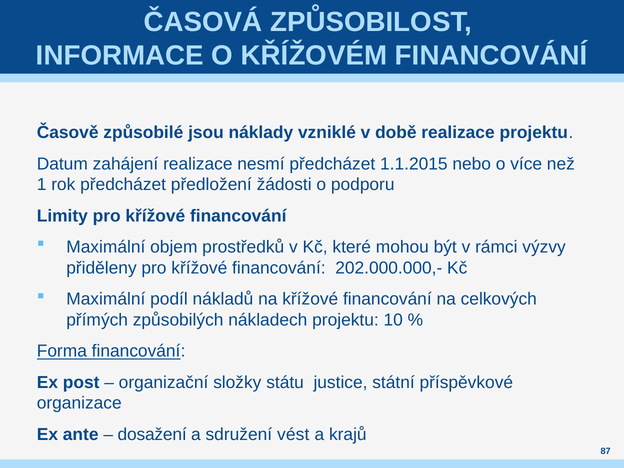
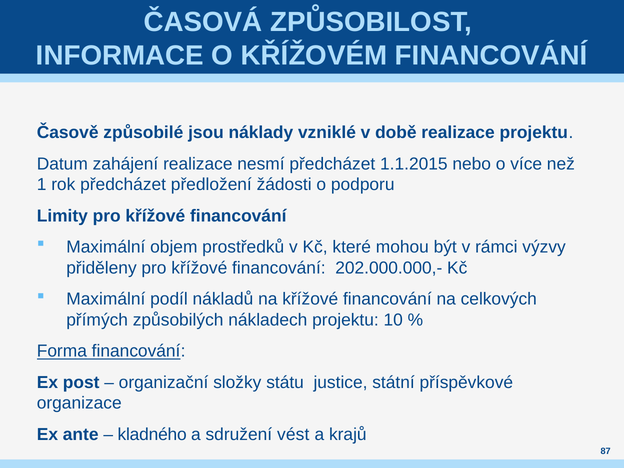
dosažení: dosažení -> kladného
